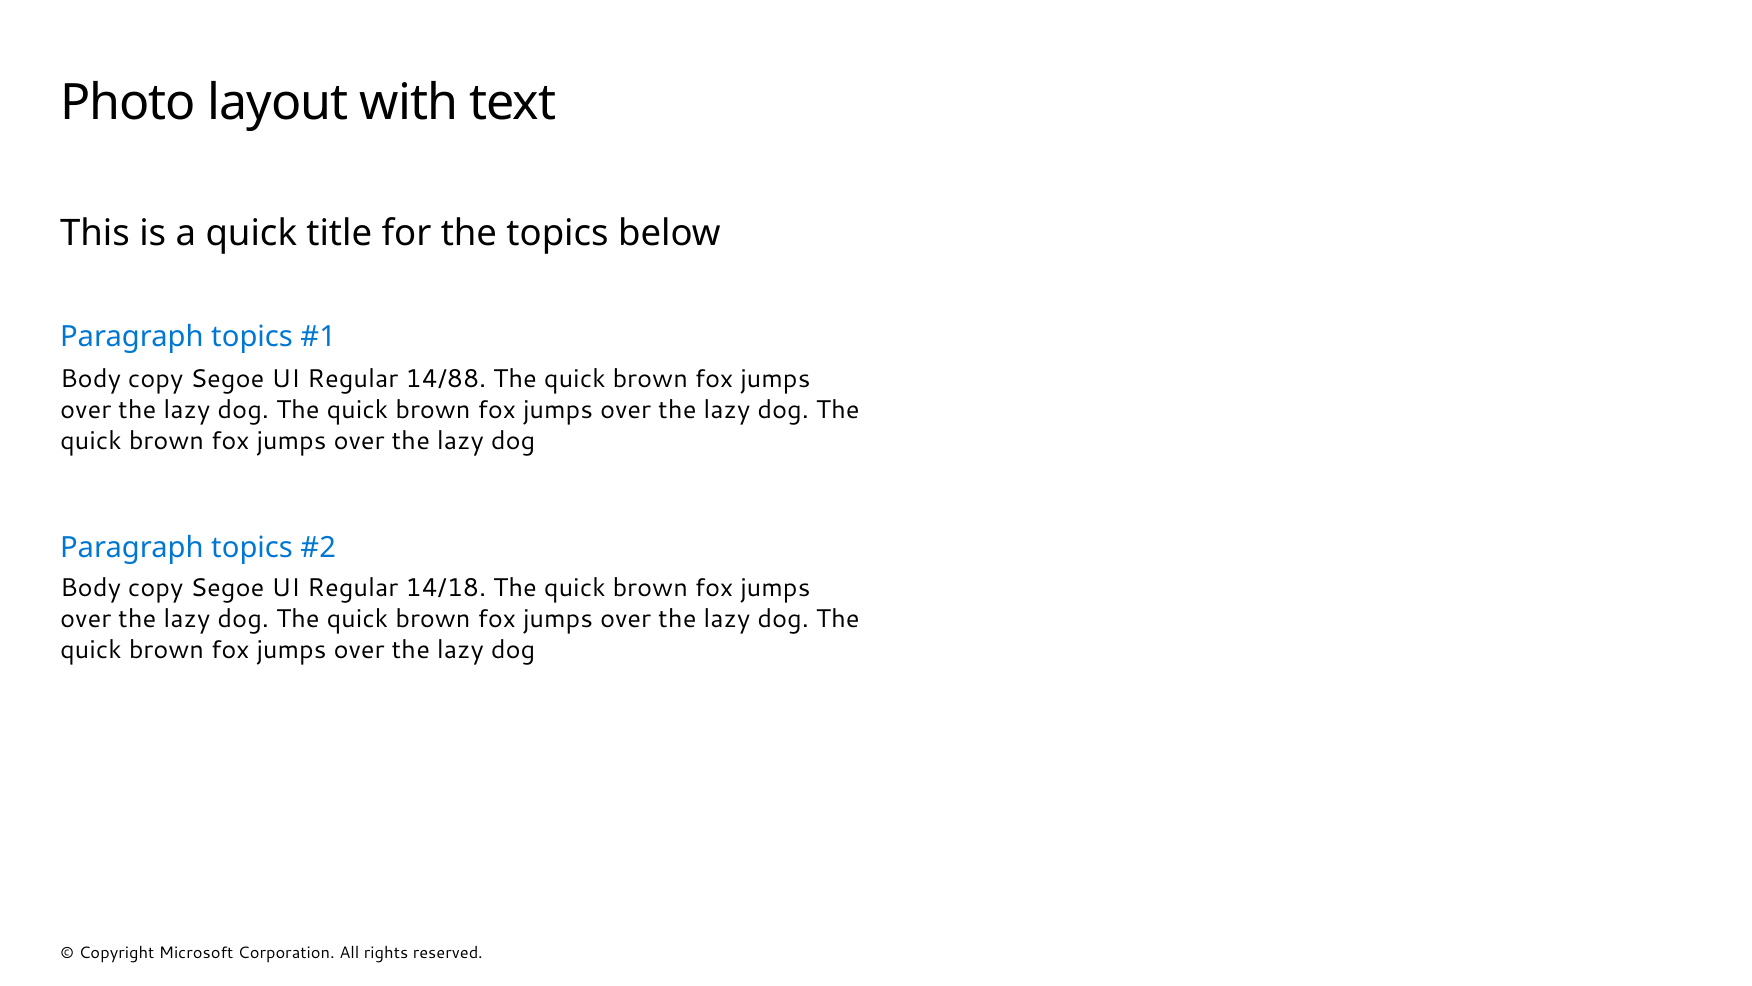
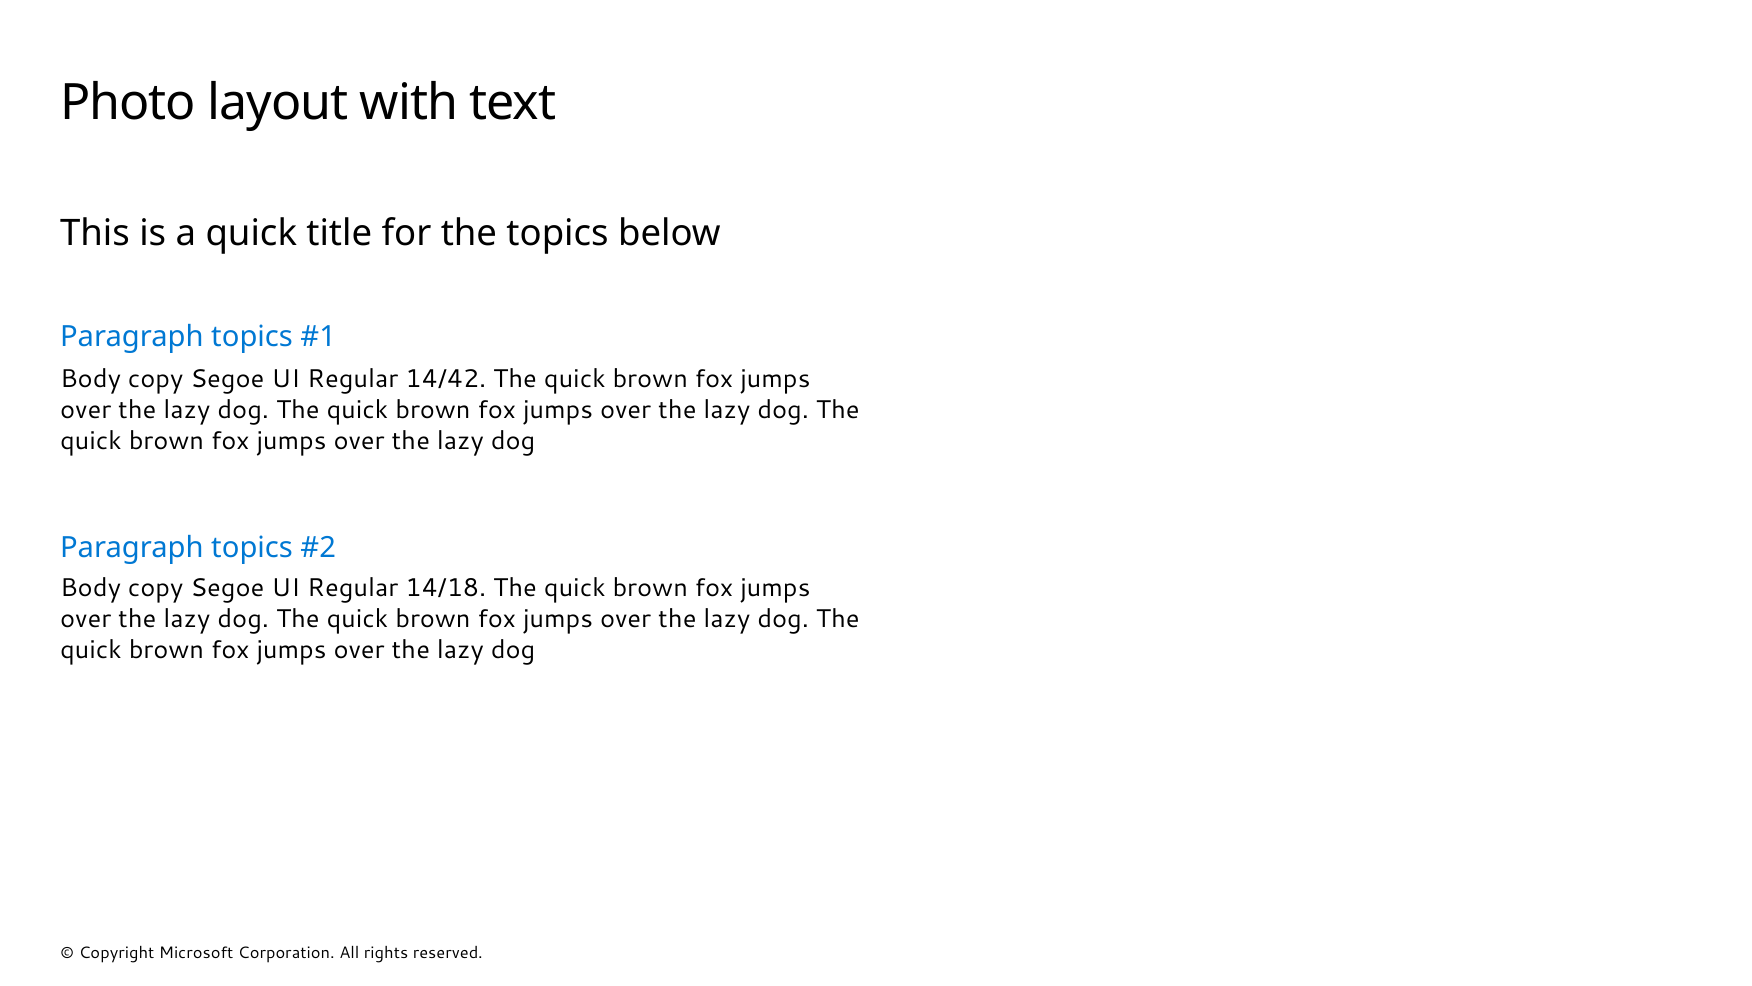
14/88: 14/88 -> 14/42
